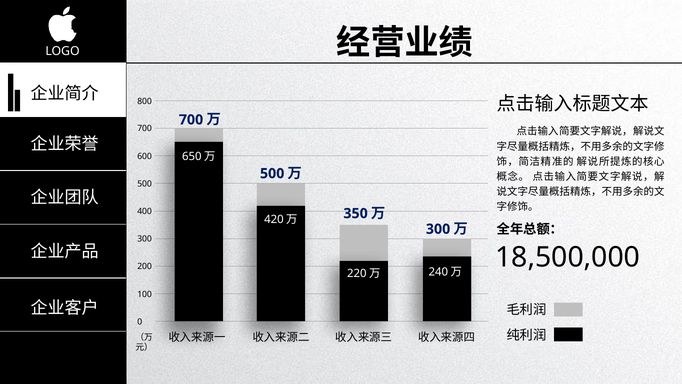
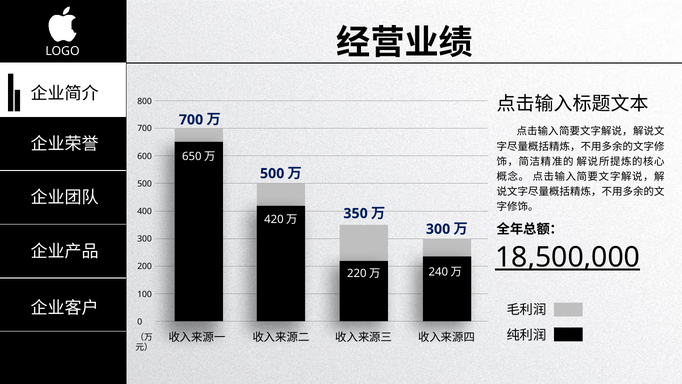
18,500,000 underline: none -> present
